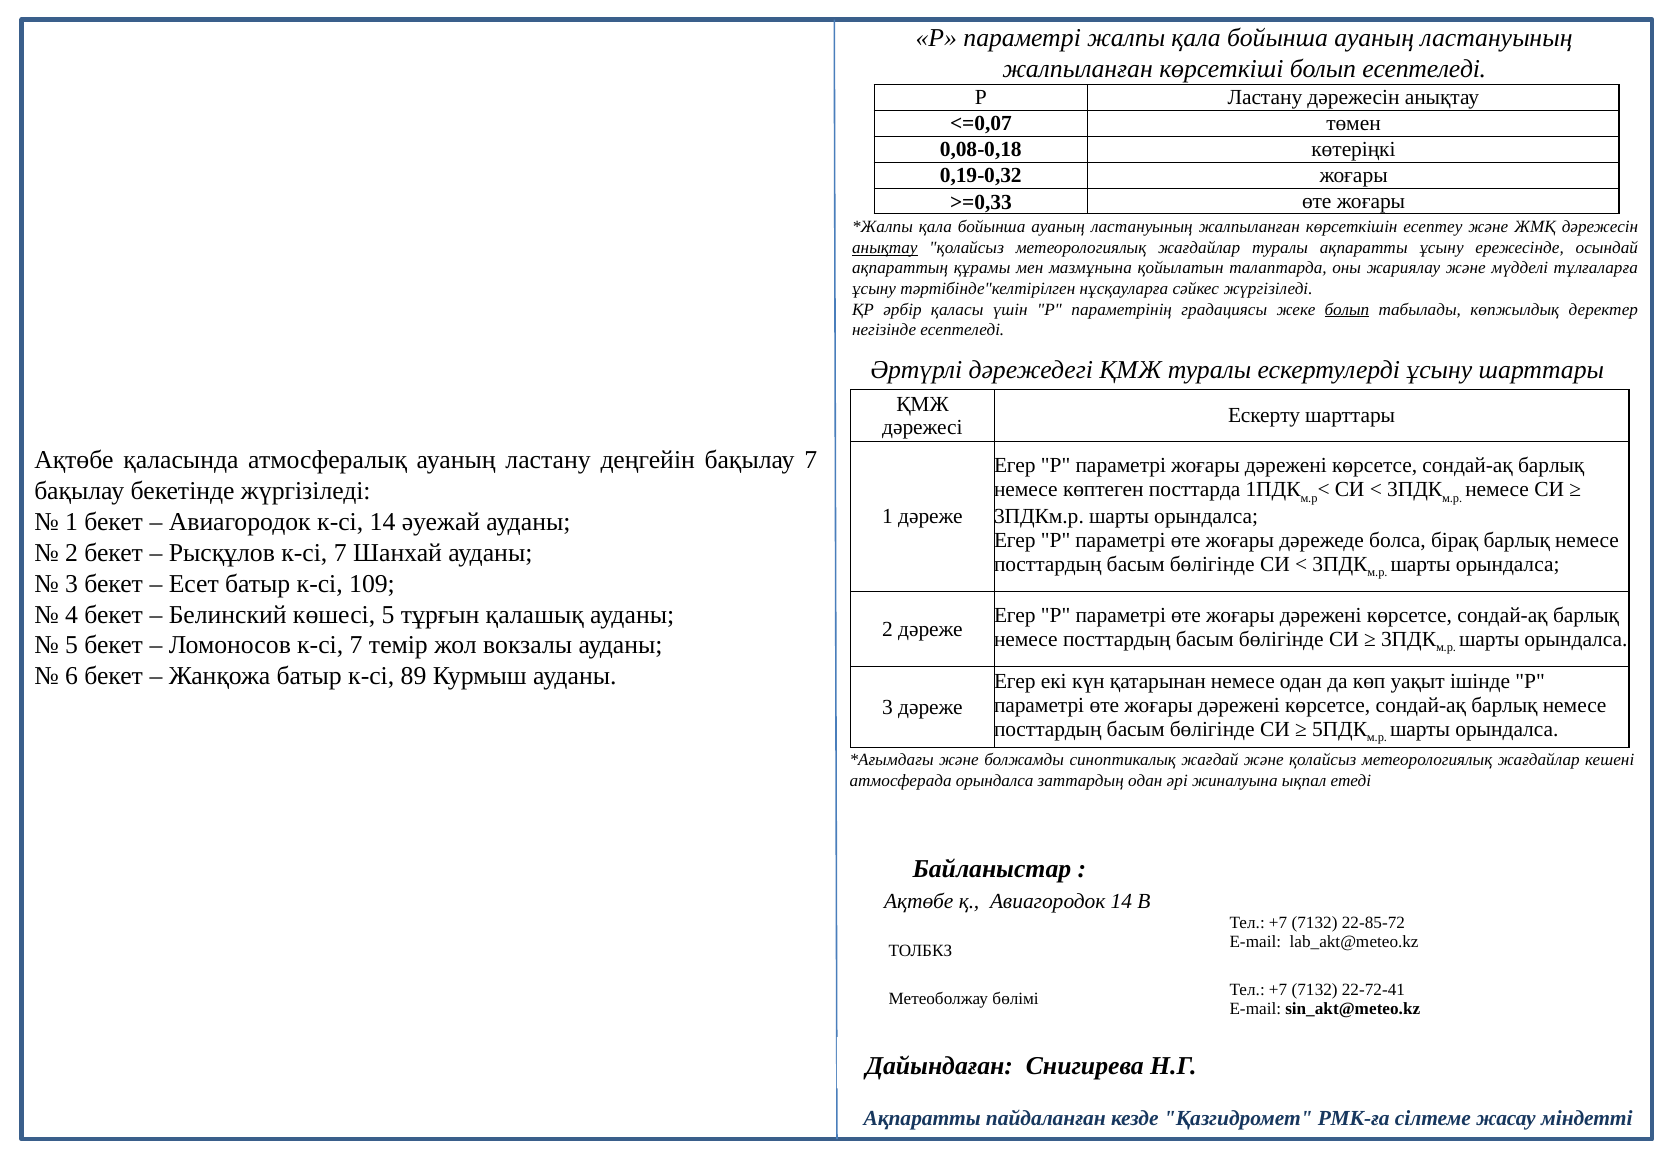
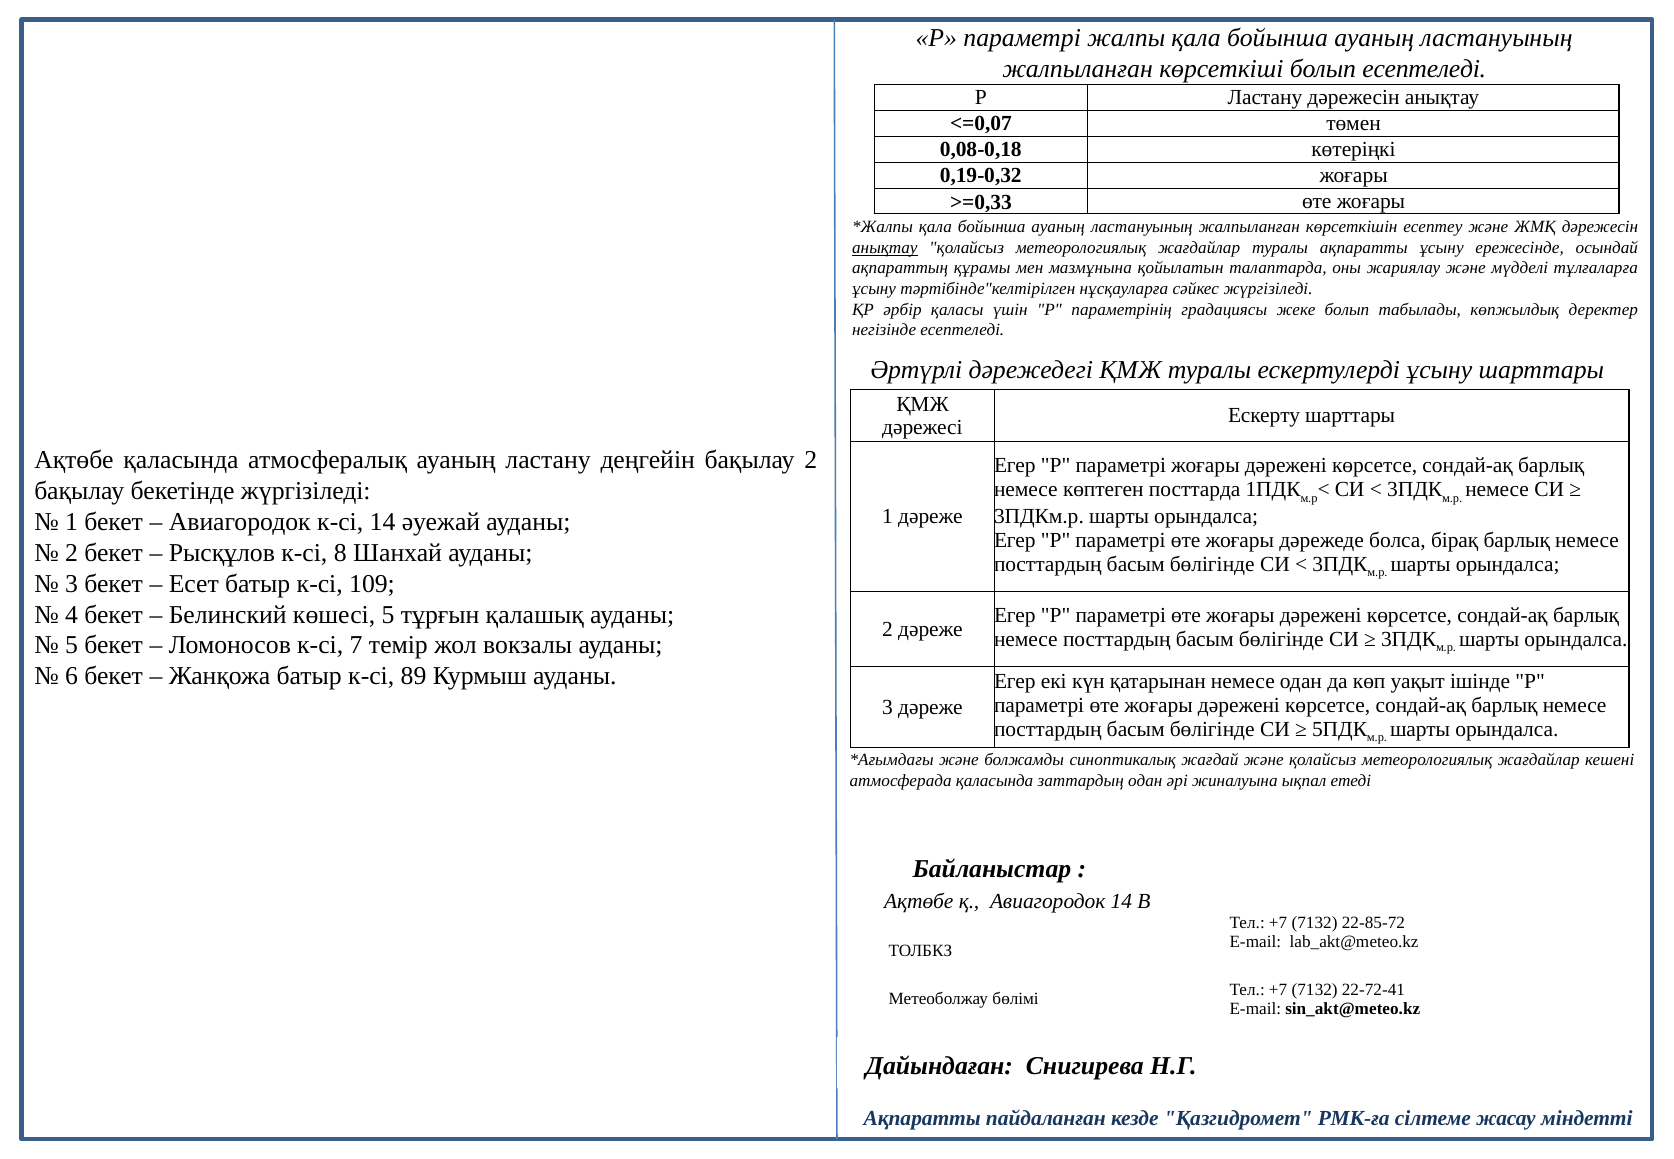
болып at (1347, 309) underline: present -> none
бақылау 7: 7 -> 2
Рысқұлов к-сі 7: 7 -> 8
атмосферада орындалса: орындалса -> қаласында
